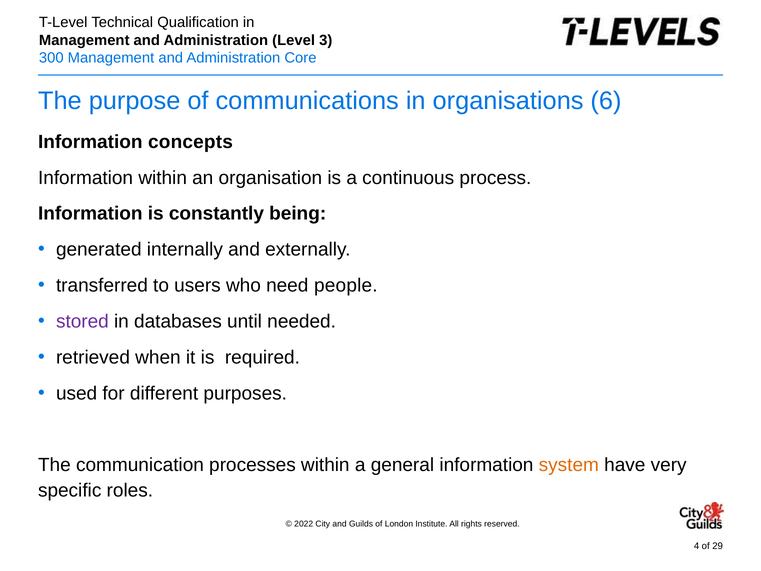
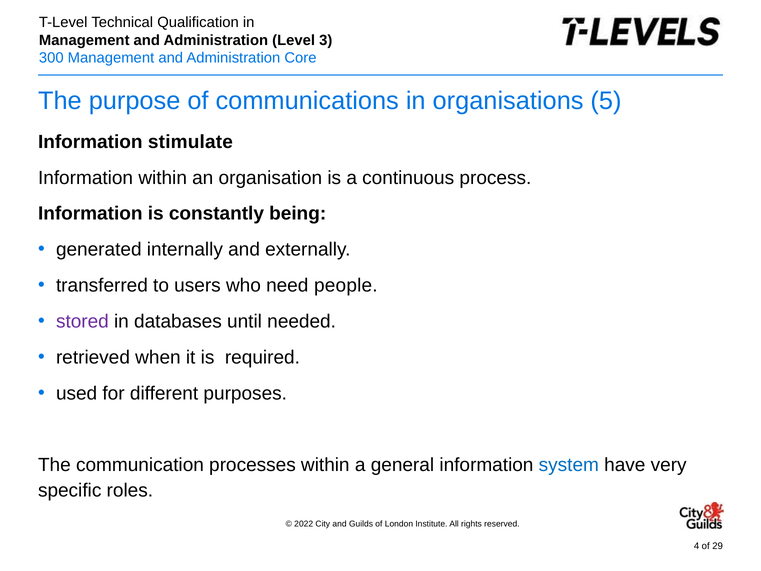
6: 6 -> 5
concepts: concepts -> stimulate
system colour: orange -> blue
